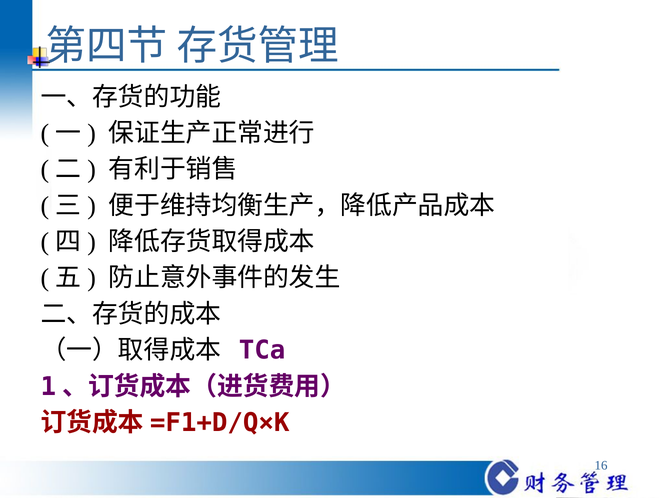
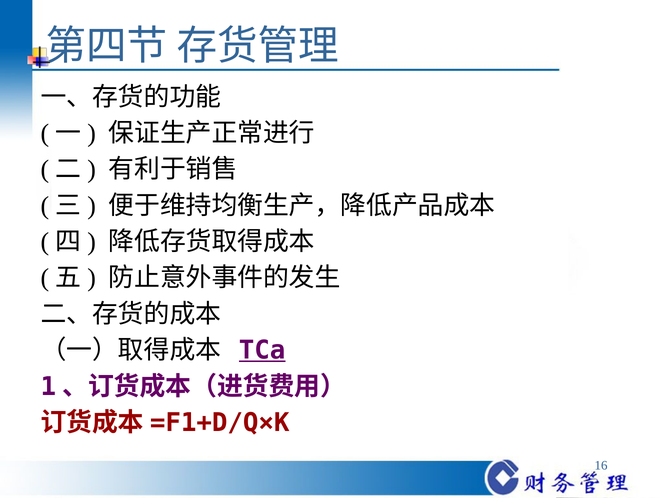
TCa underline: none -> present
